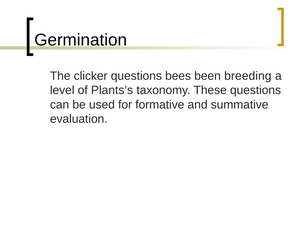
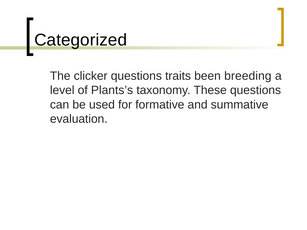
Germination: Germination -> Categorized
bees: bees -> traits
